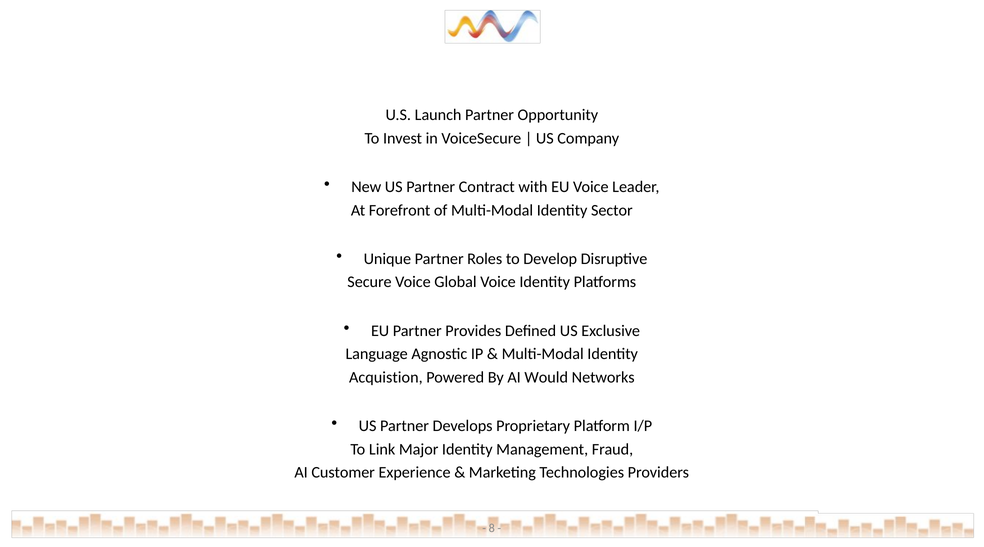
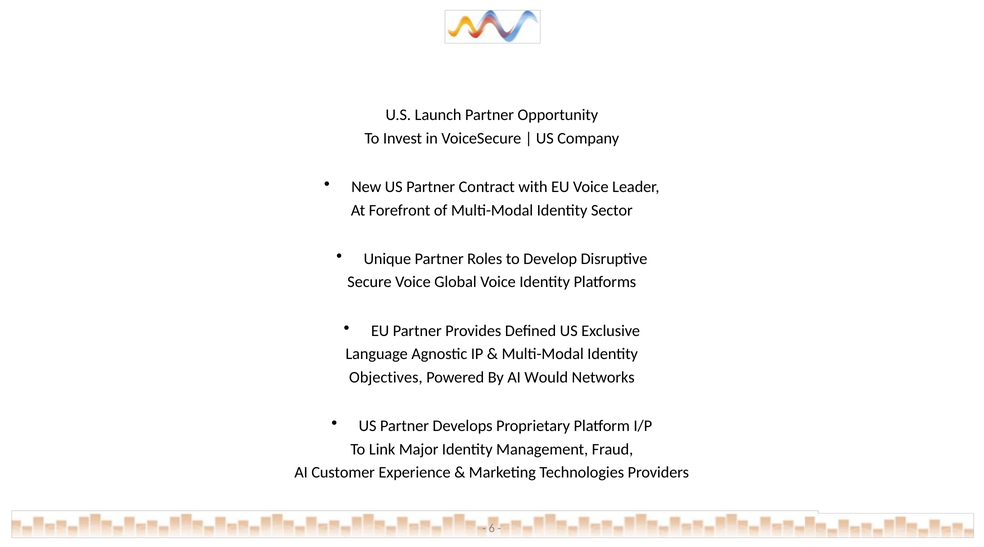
Acquistion: Acquistion -> Objectives
8: 8 -> 6
